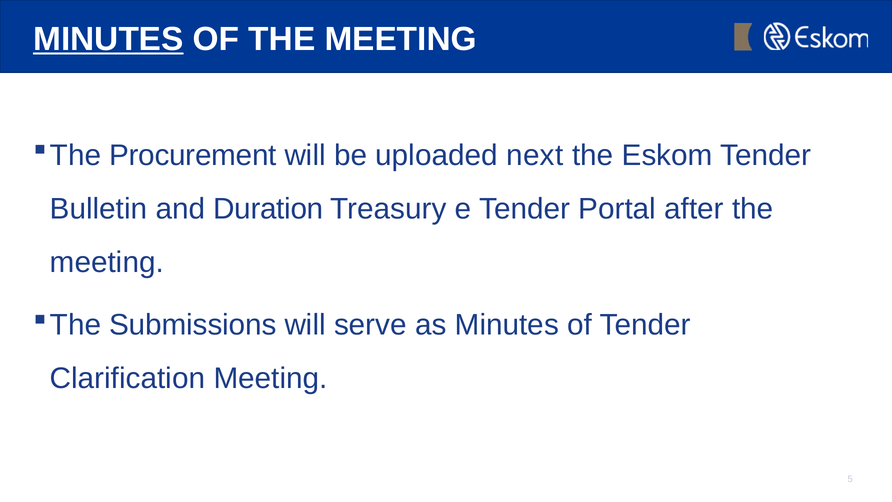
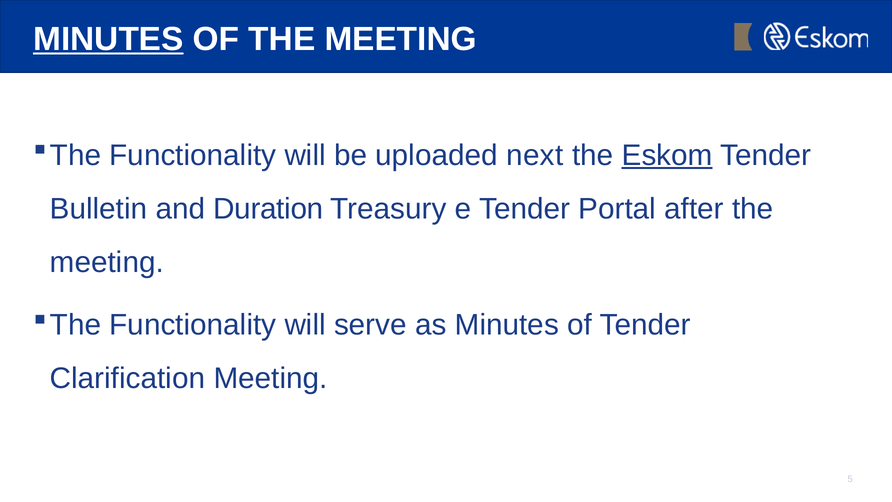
Procurement at (193, 155): Procurement -> Functionality
Eskom underline: none -> present
Submissions at (193, 325): Submissions -> Functionality
